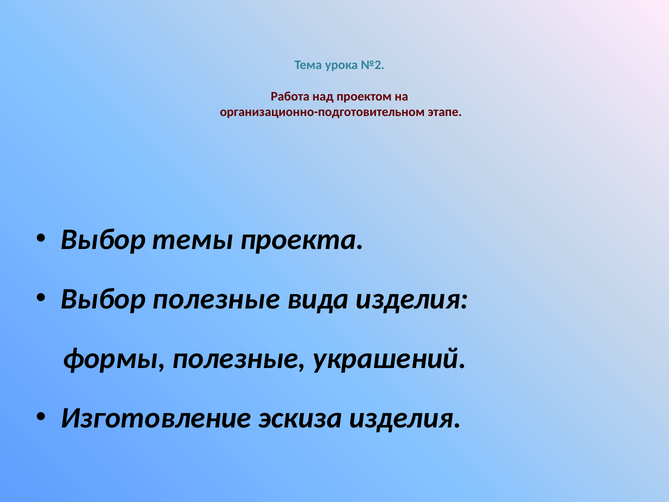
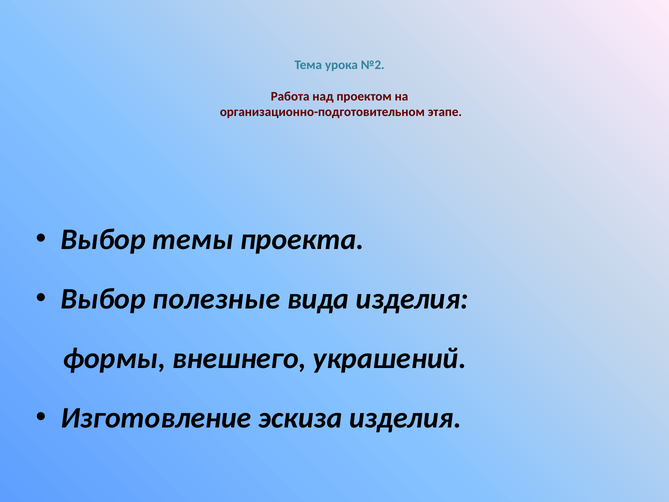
формы полезные: полезные -> внешнего
